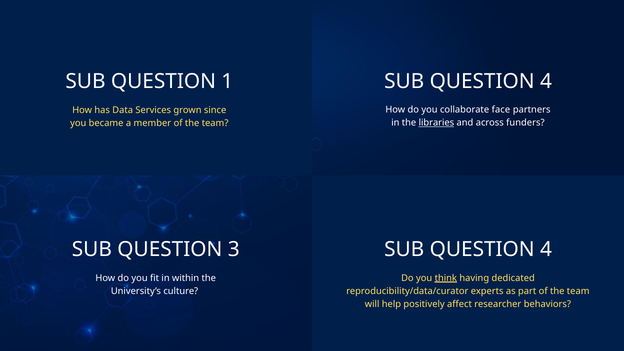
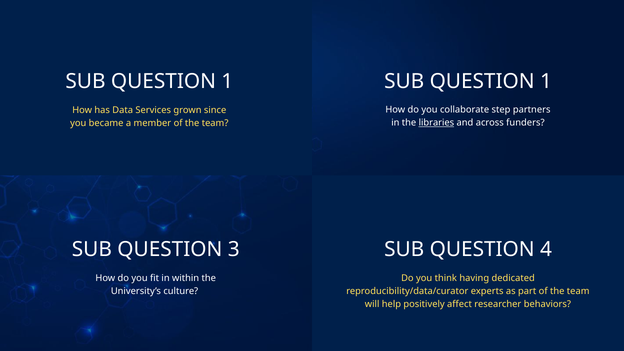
4 at (546, 81): 4 -> 1
face: face -> step
think underline: present -> none
